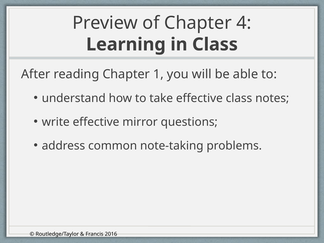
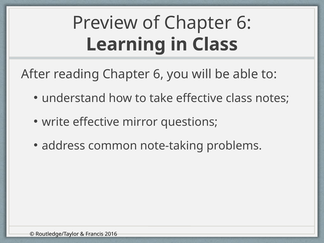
of Chapter 4: 4 -> 6
reading Chapter 1: 1 -> 6
